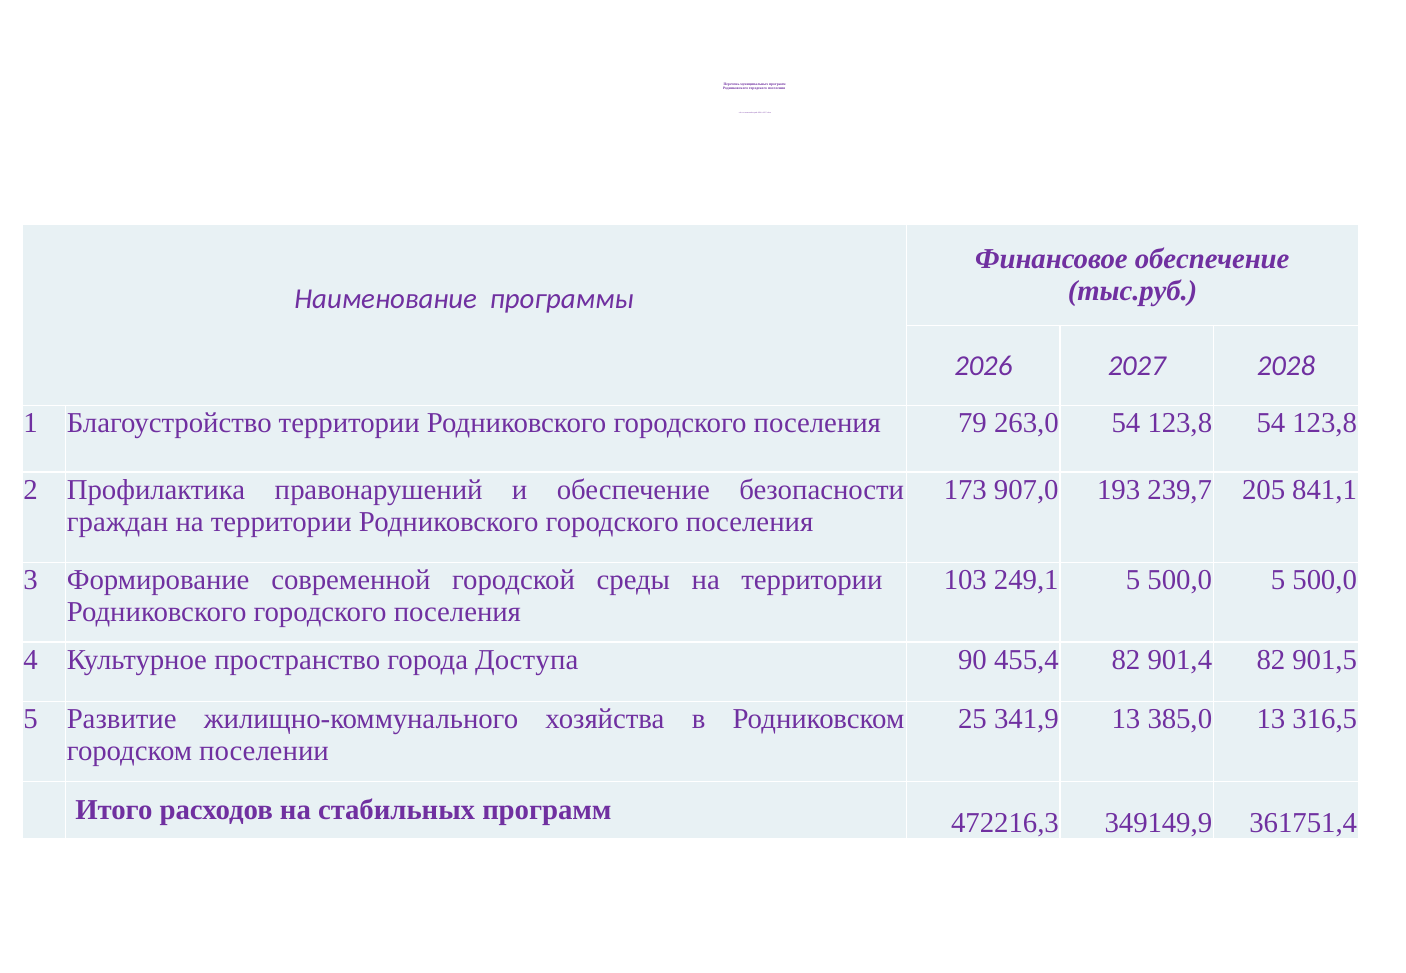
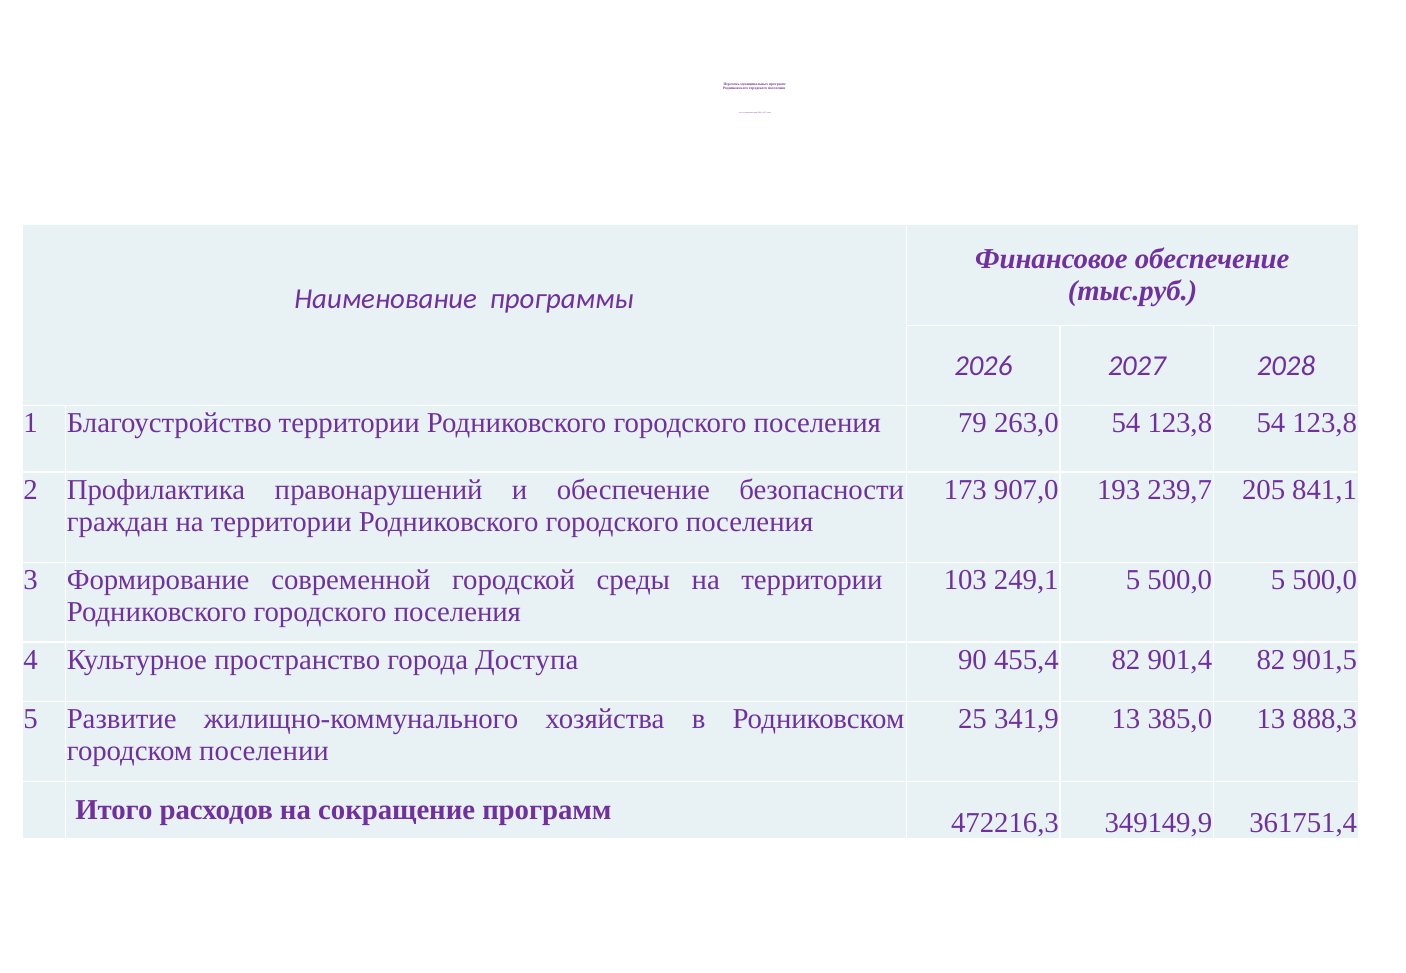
316,5: 316,5 -> 888,3
стабильных: стабильных -> сокращение
